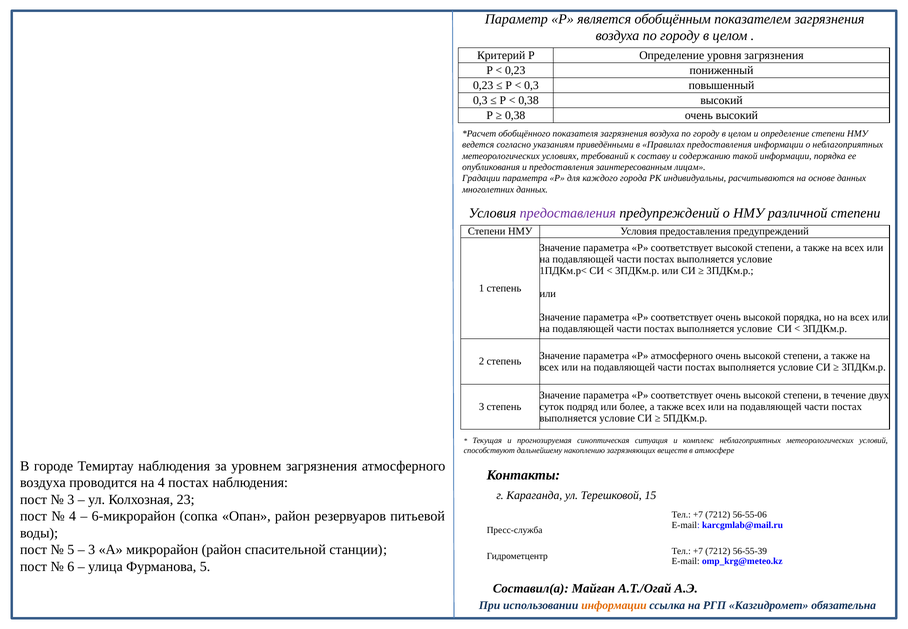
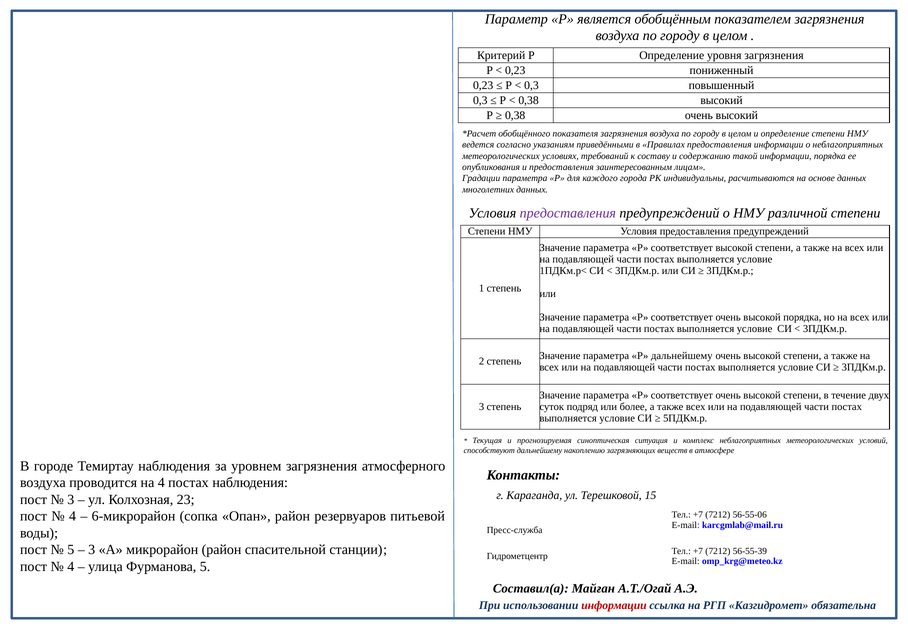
Р атмосферного: атмосферного -> дальнейшему
6 at (71, 566): 6 -> 4
информации at (614, 605) colour: orange -> red
